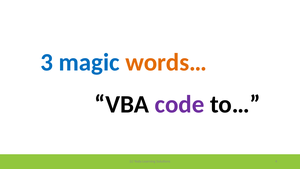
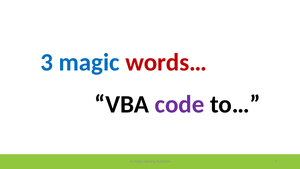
words… colour: orange -> red
